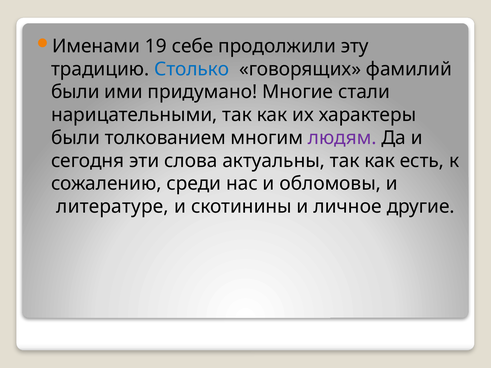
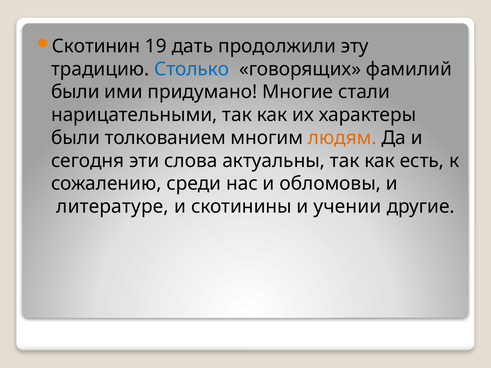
Именами: Именами -> Скотинин
себе: себе -> дать
людям colour: purple -> orange
личное: личное -> учении
